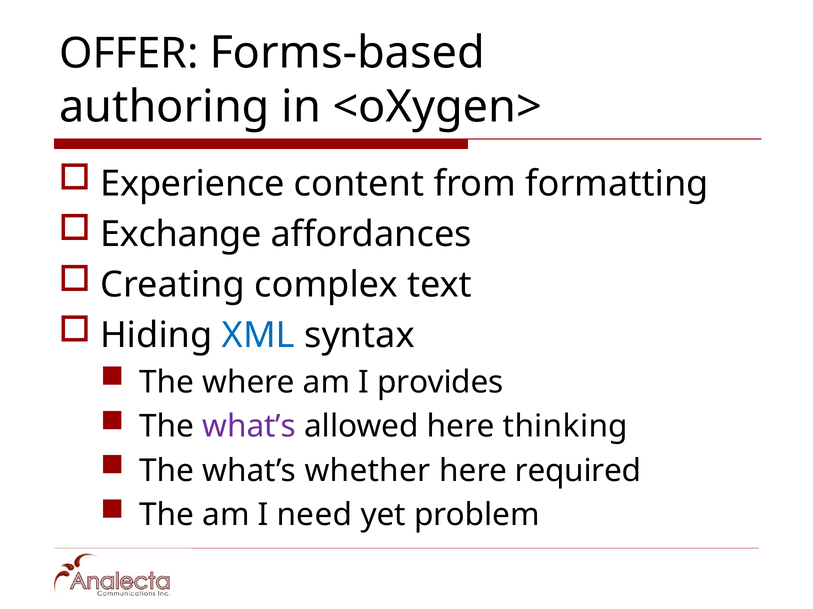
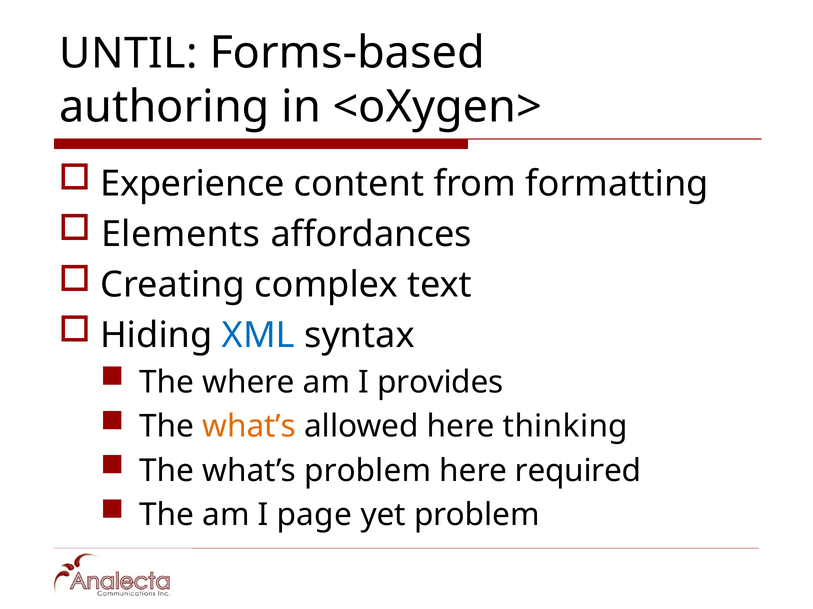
OFFER: OFFER -> UNTIL
Exchange: Exchange -> Elements
what’s at (249, 427) colour: purple -> orange
what’s whether: whether -> problem
need: need -> page
